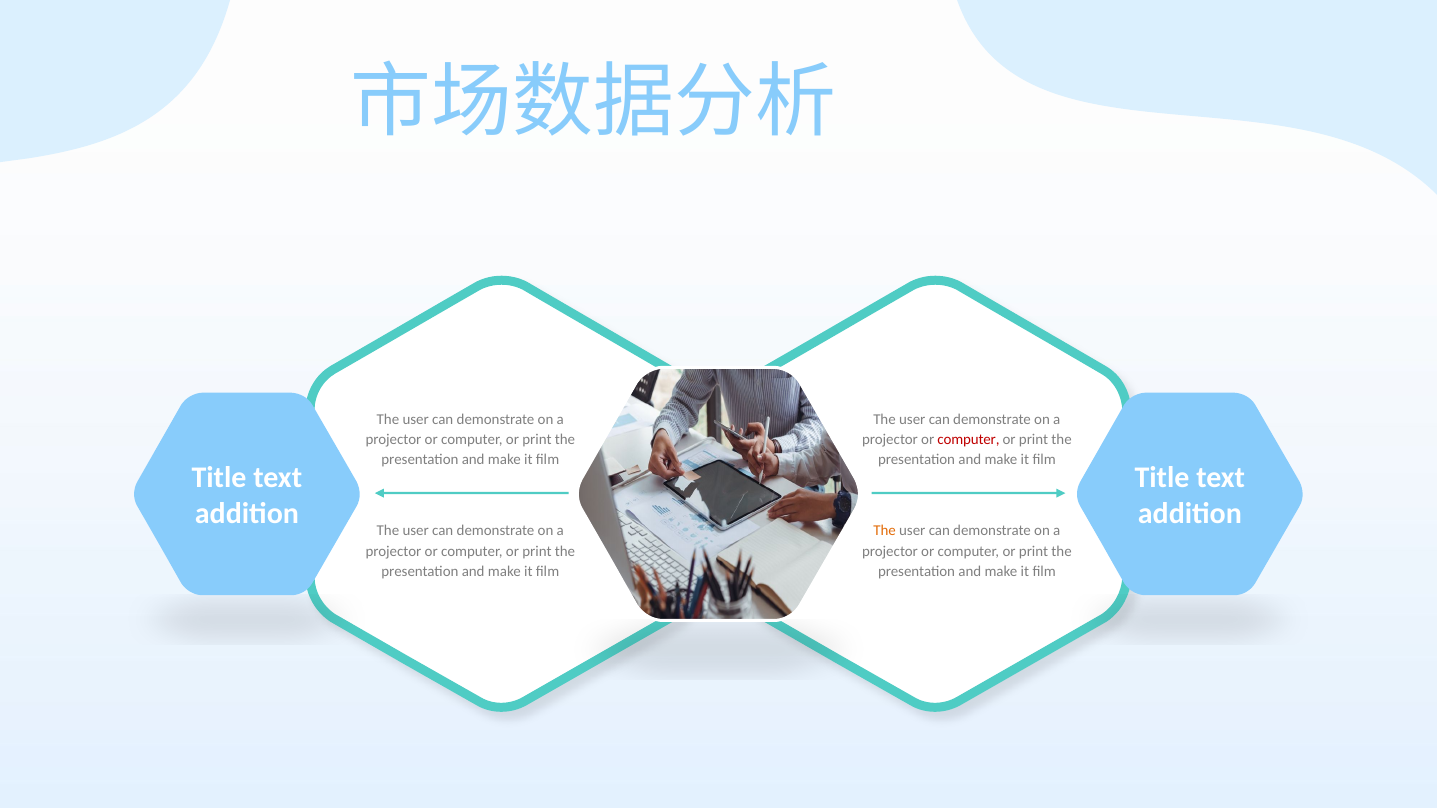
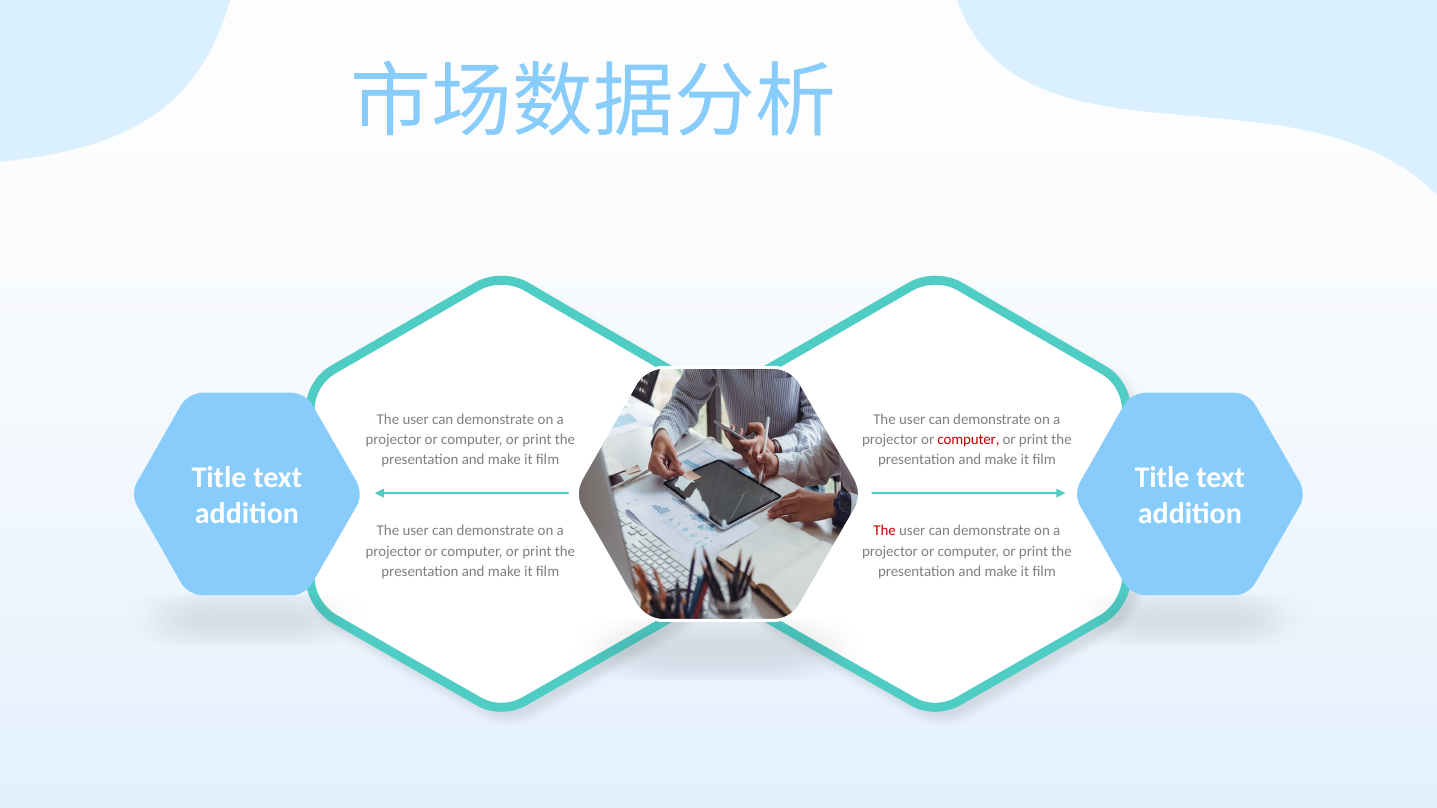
The at (885, 531) colour: orange -> red
